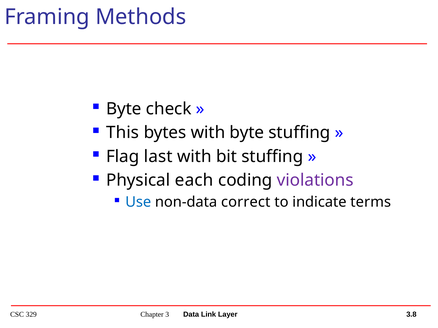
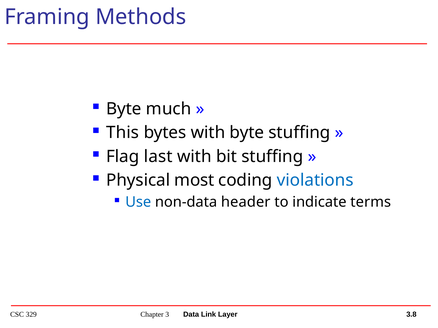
check: check -> much
each: each -> most
violations colour: purple -> blue
correct: correct -> header
